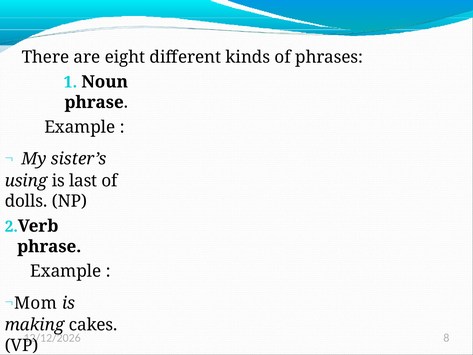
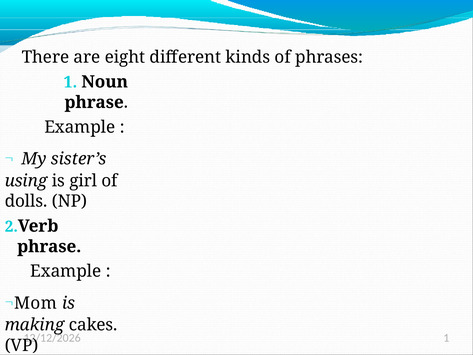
last: last -> girl
8 at (446, 338): 8 -> 1
